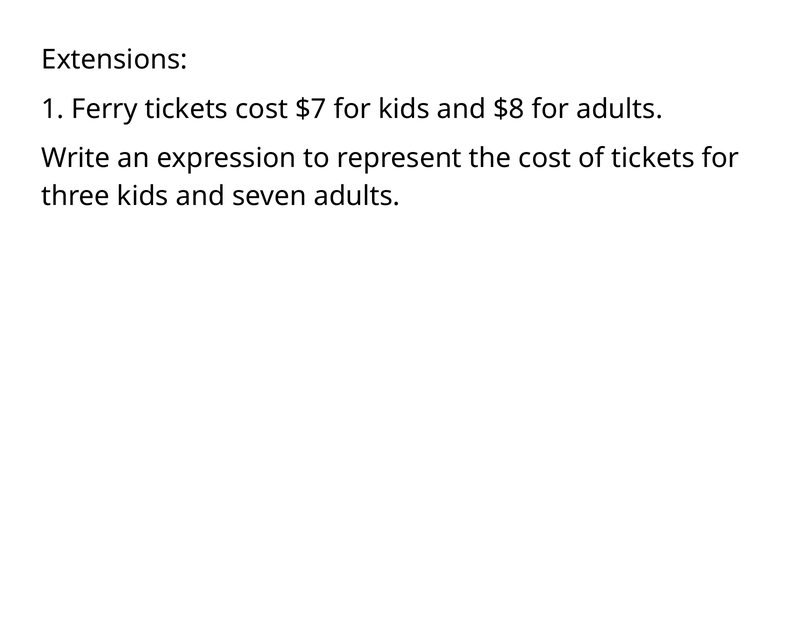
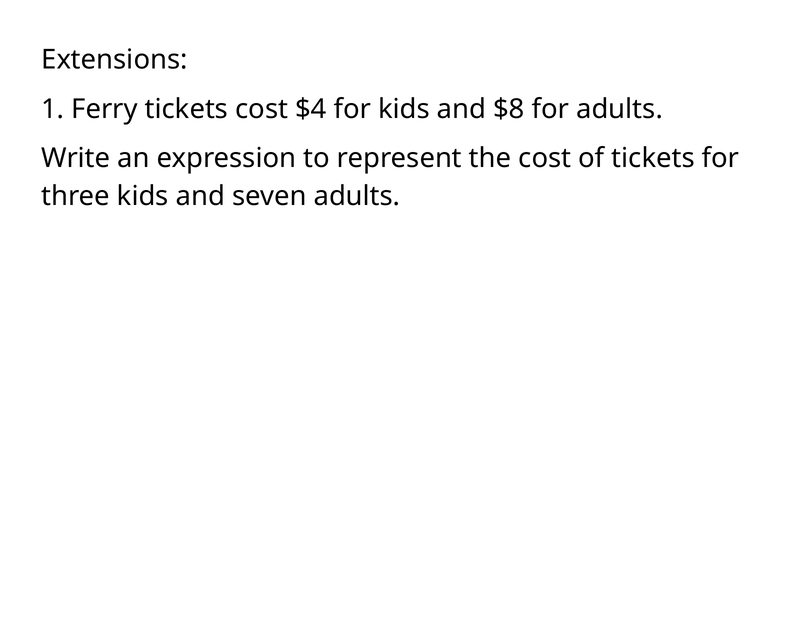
$7: $7 -> $4
